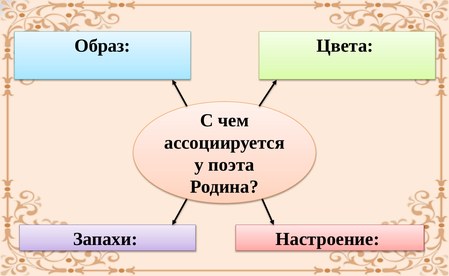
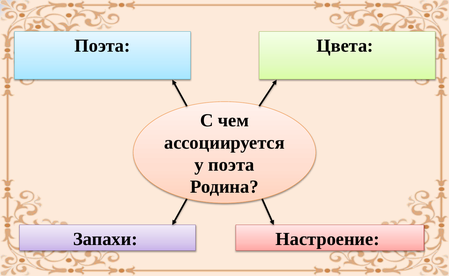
Образ at (102, 46): Образ -> Поэта
